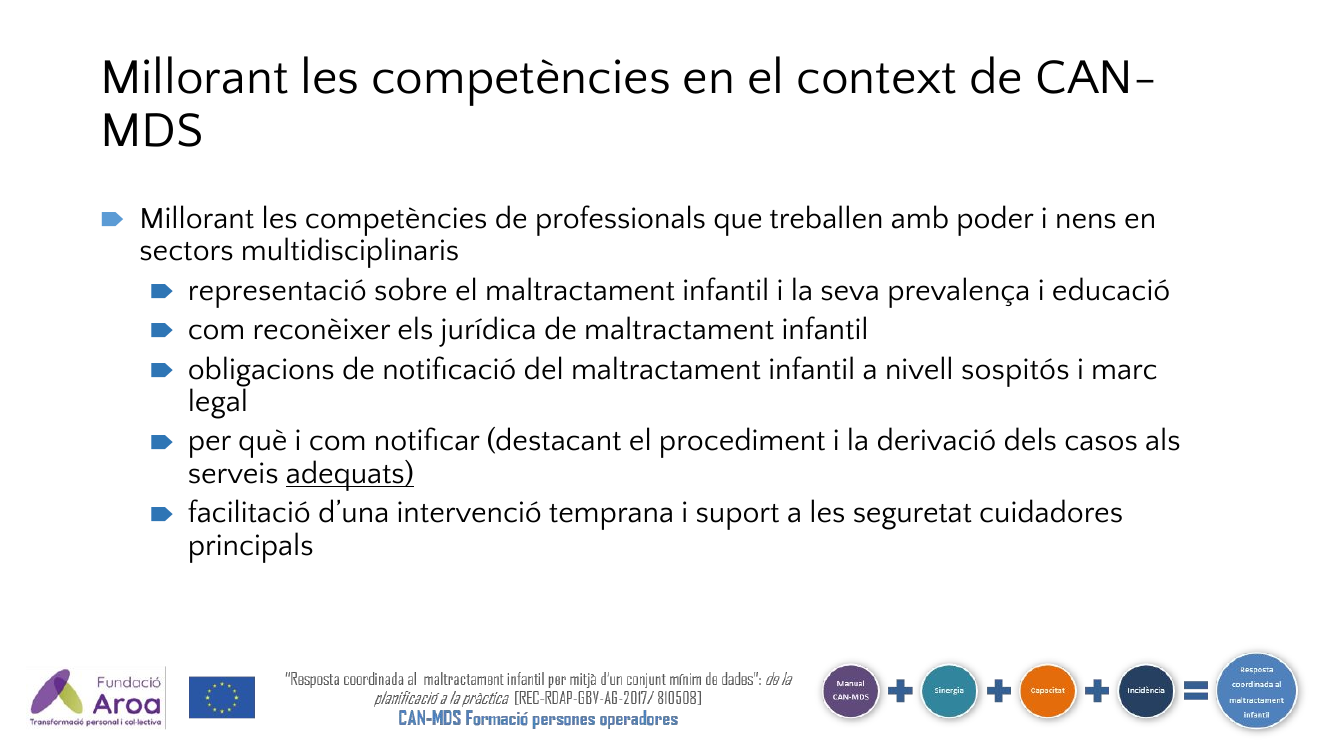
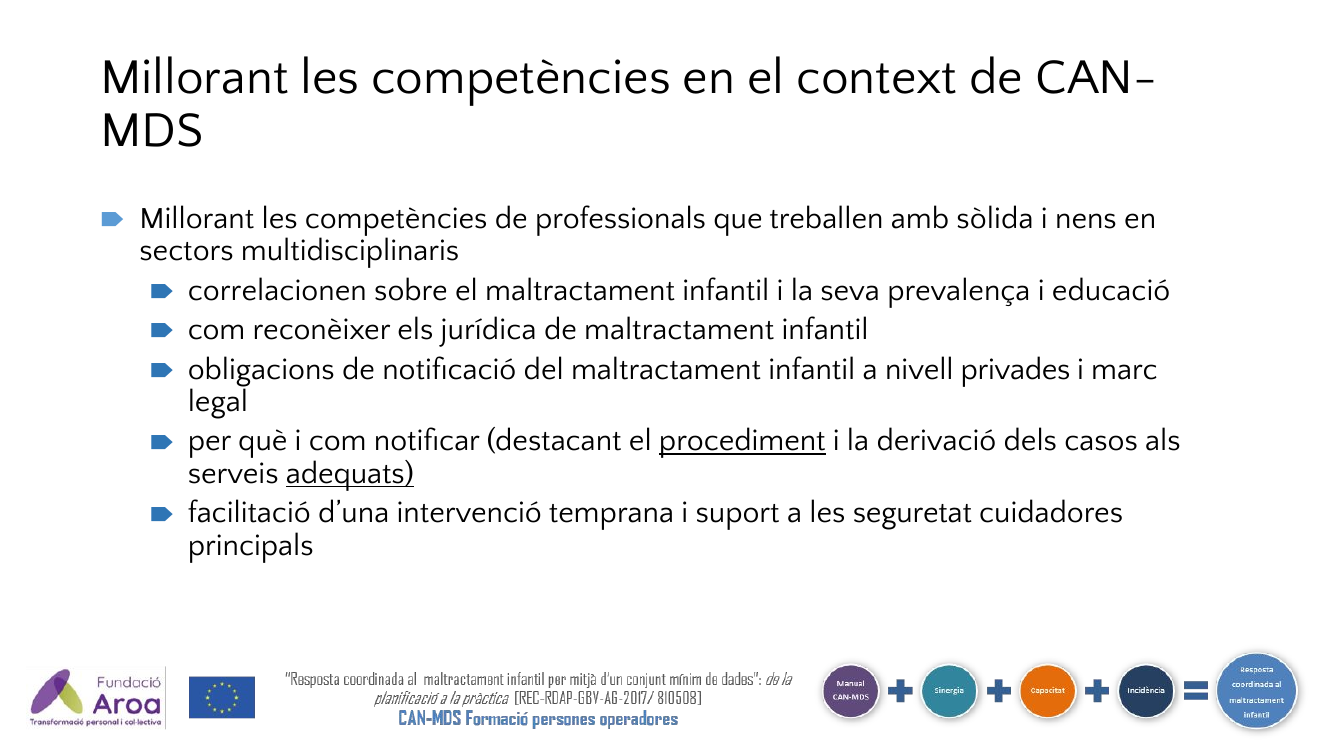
poder: poder -> sòlida
representació: representació -> correlacionen
sospitós: sospitós -> privades
procediment underline: none -> present
